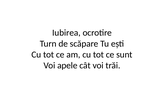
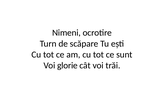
Iubirea: Iubirea -> Nimeni
apele: apele -> glorie
